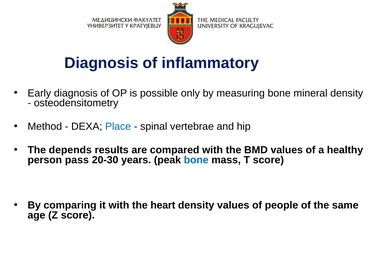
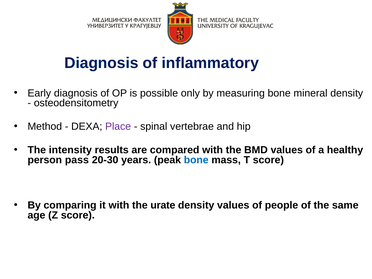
Place colour: blue -> purple
depends: depends -> intensity
heart: heart -> urate
